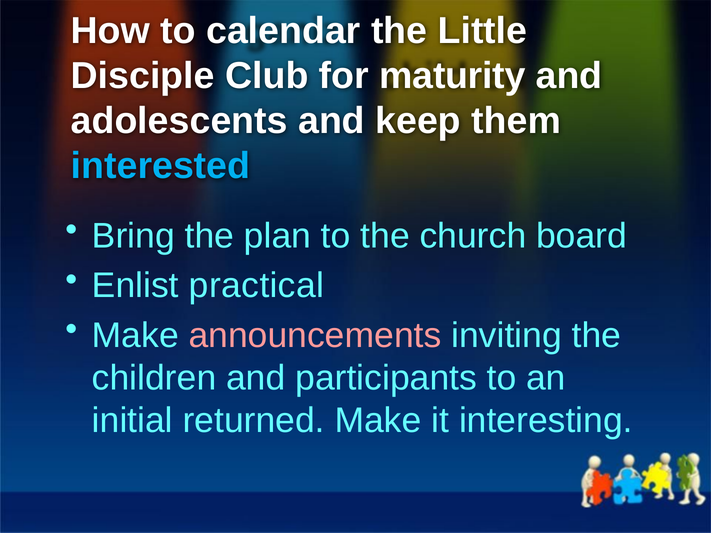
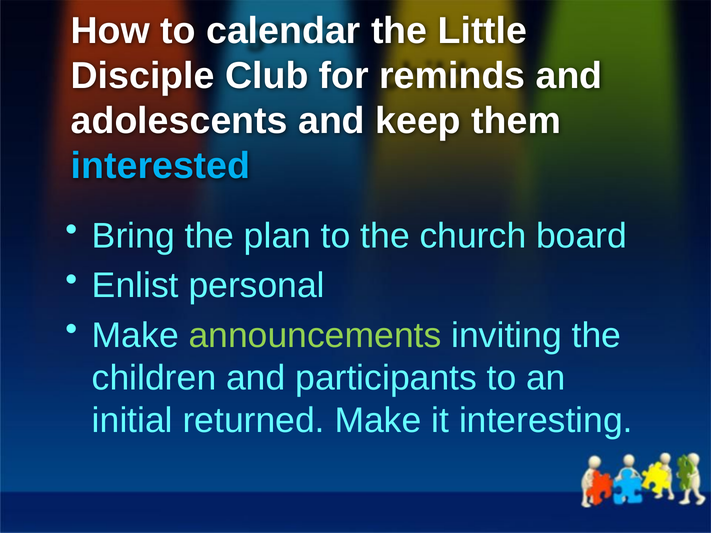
maturity: maturity -> reminds
practical: practical -> personal
announcements colour: pink -> light green
